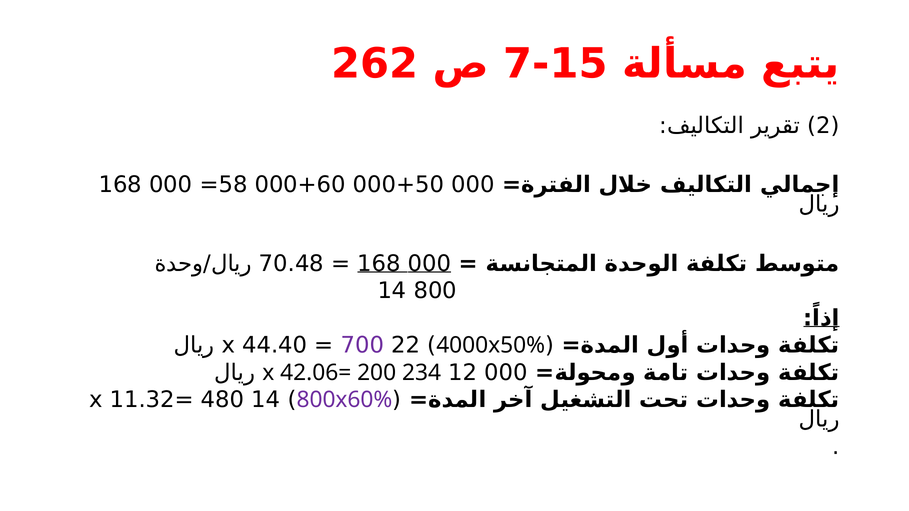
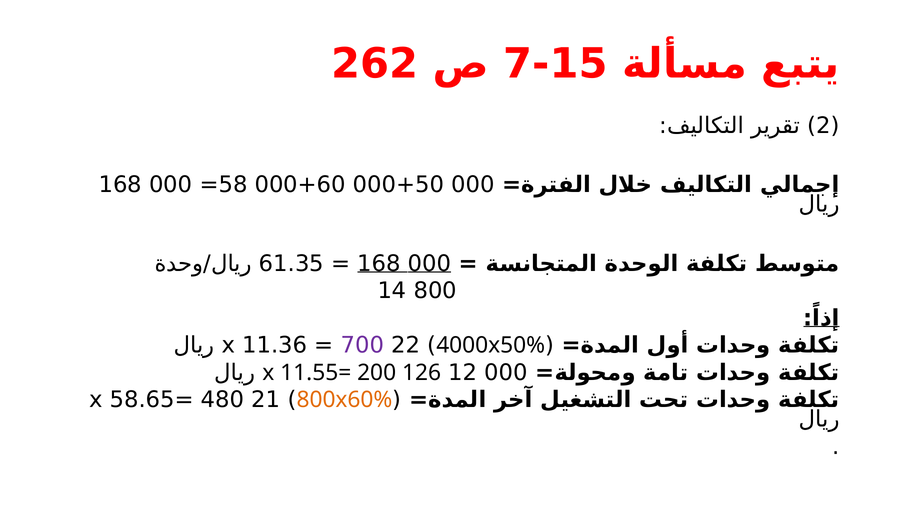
70.48: 70.48 -> 61.35
44.40: 44.40 -> 11.36
42.06=: 42.06= -> 11.55=
234: 234 -> 126
11.32=: 11.32= -> 58.65=
480 14: 14 -> 21
800x60% colour: purple -> orange
